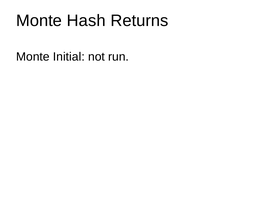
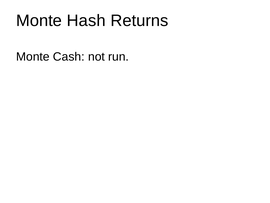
Initial: Initial -> Cash
